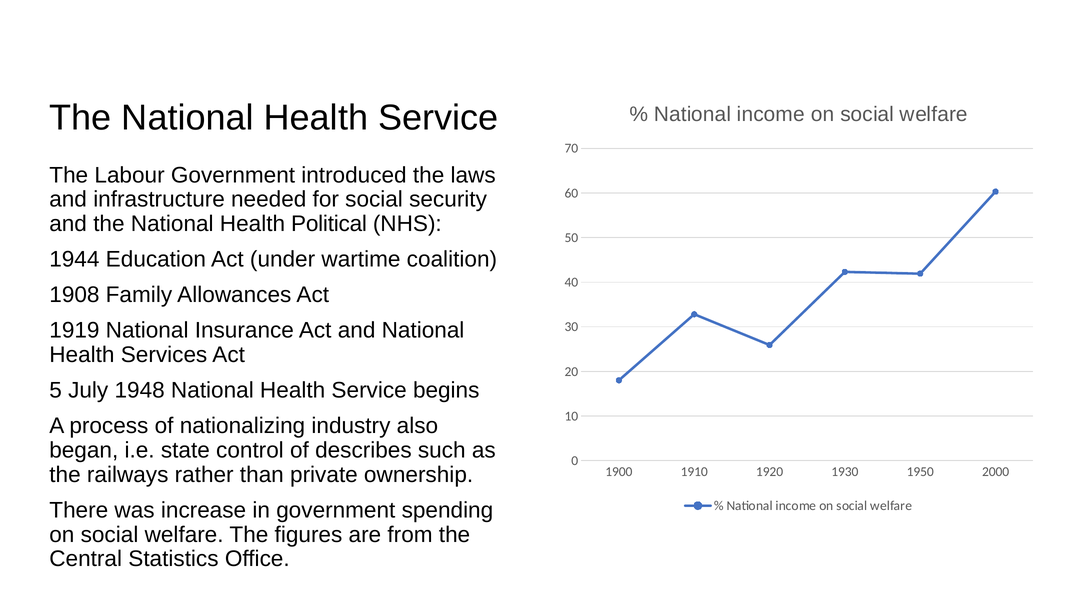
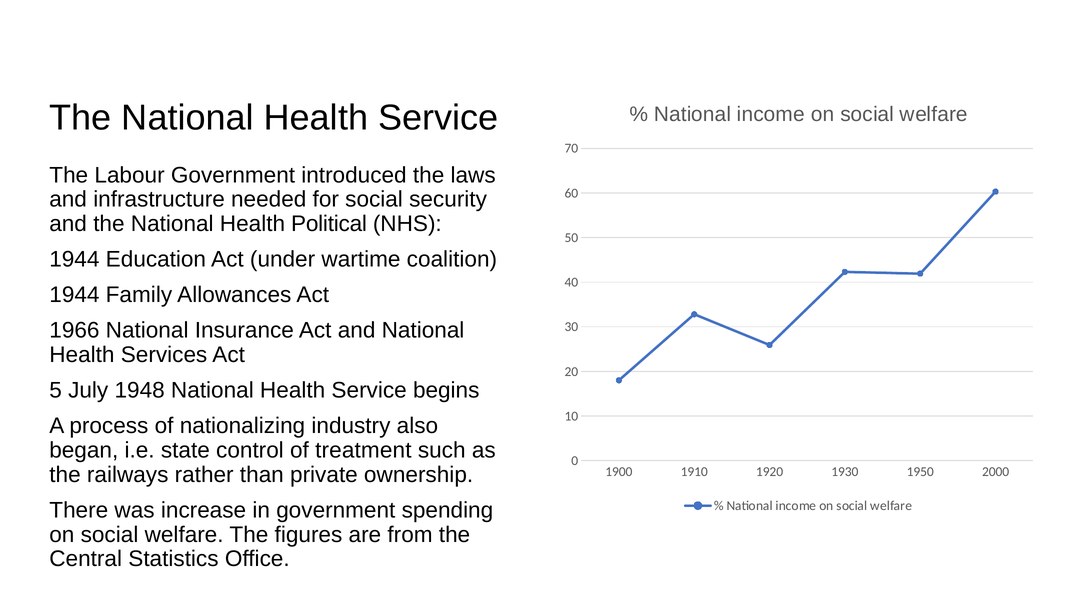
1908 at (74, 295): 1908 -> 1944
1919: 1919 -> 1966
describes: describes -> treatment
